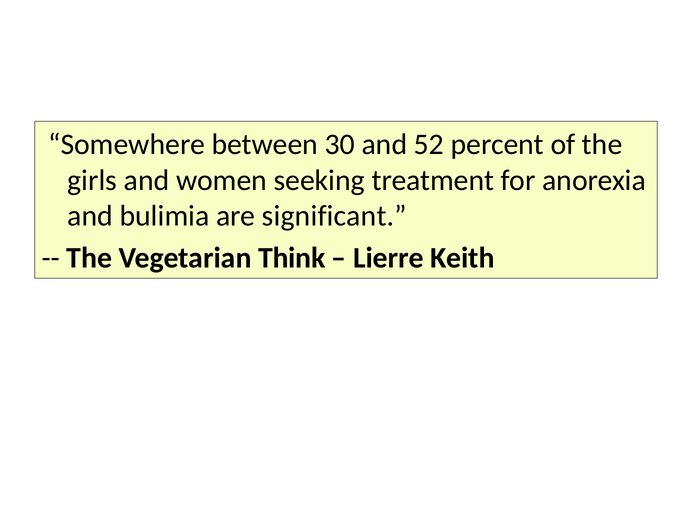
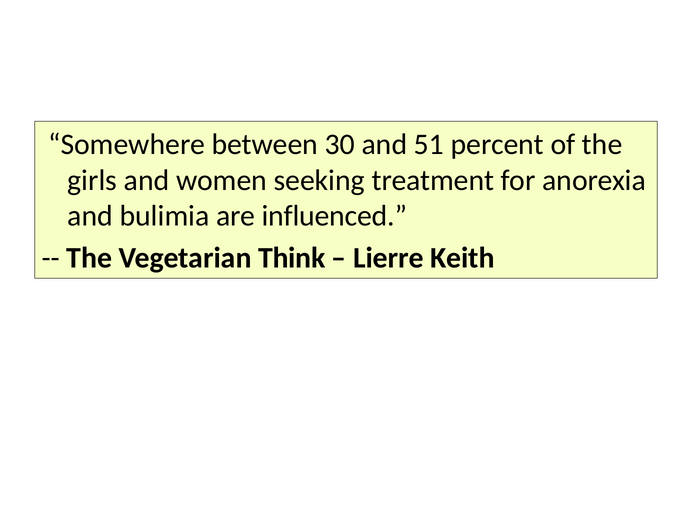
52: 52 -> 51
significant: significant -> influenced
